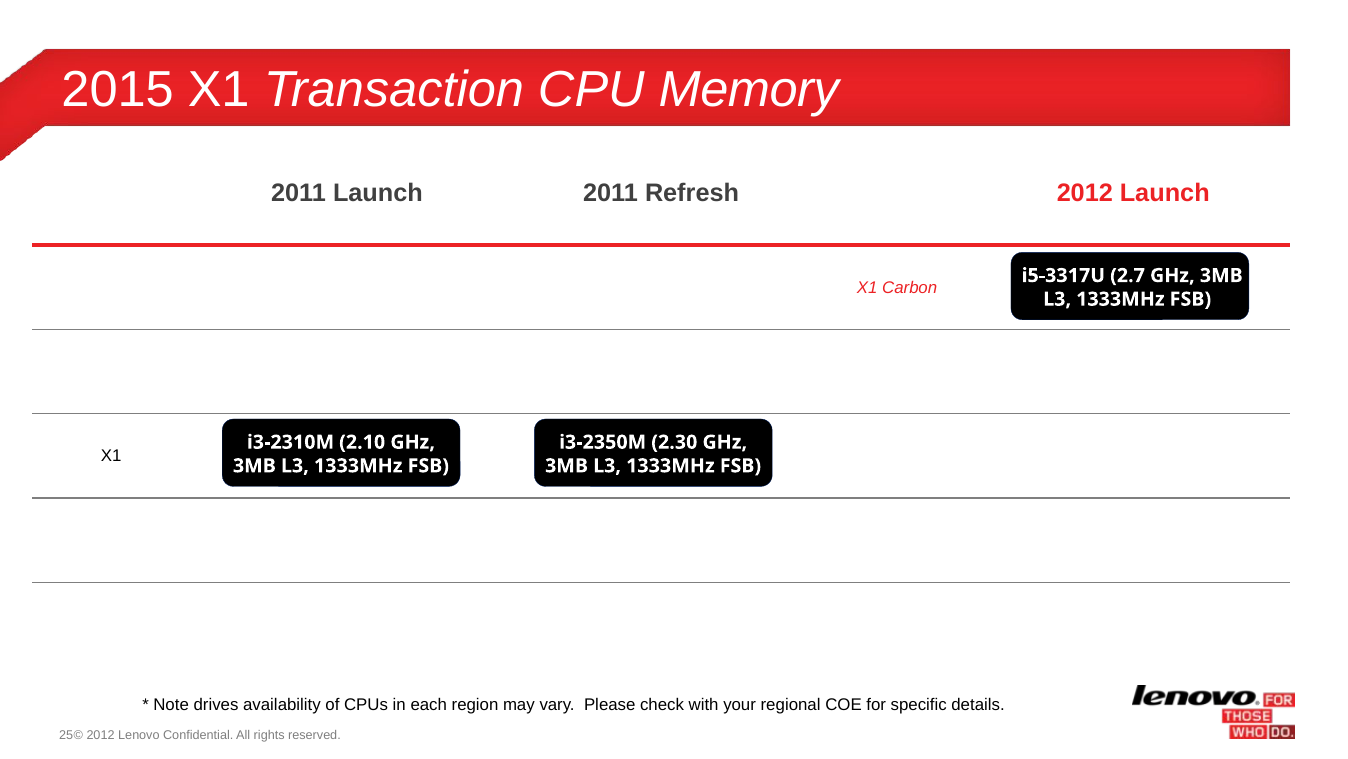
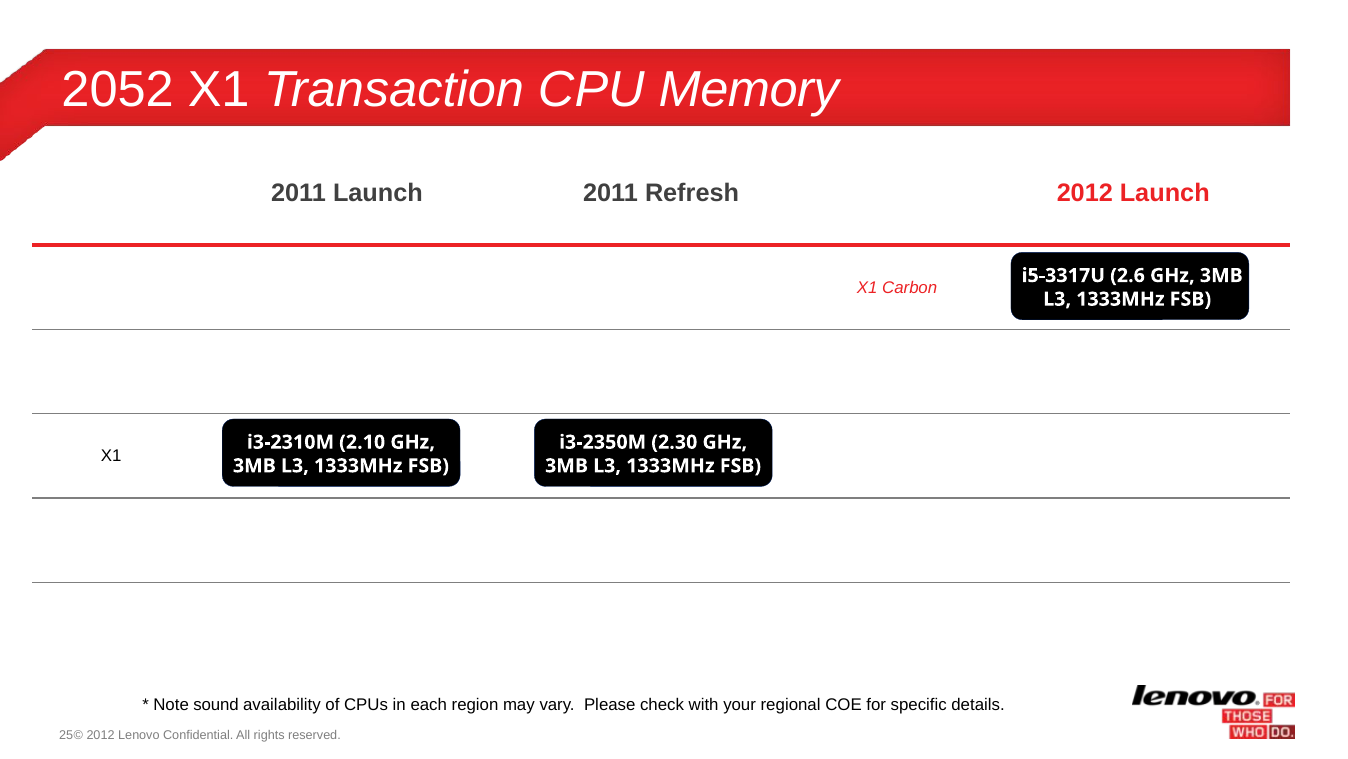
2015: 2015 -> 2052
2.7: 2.7 -> 2.6
drives: drives -> sound
